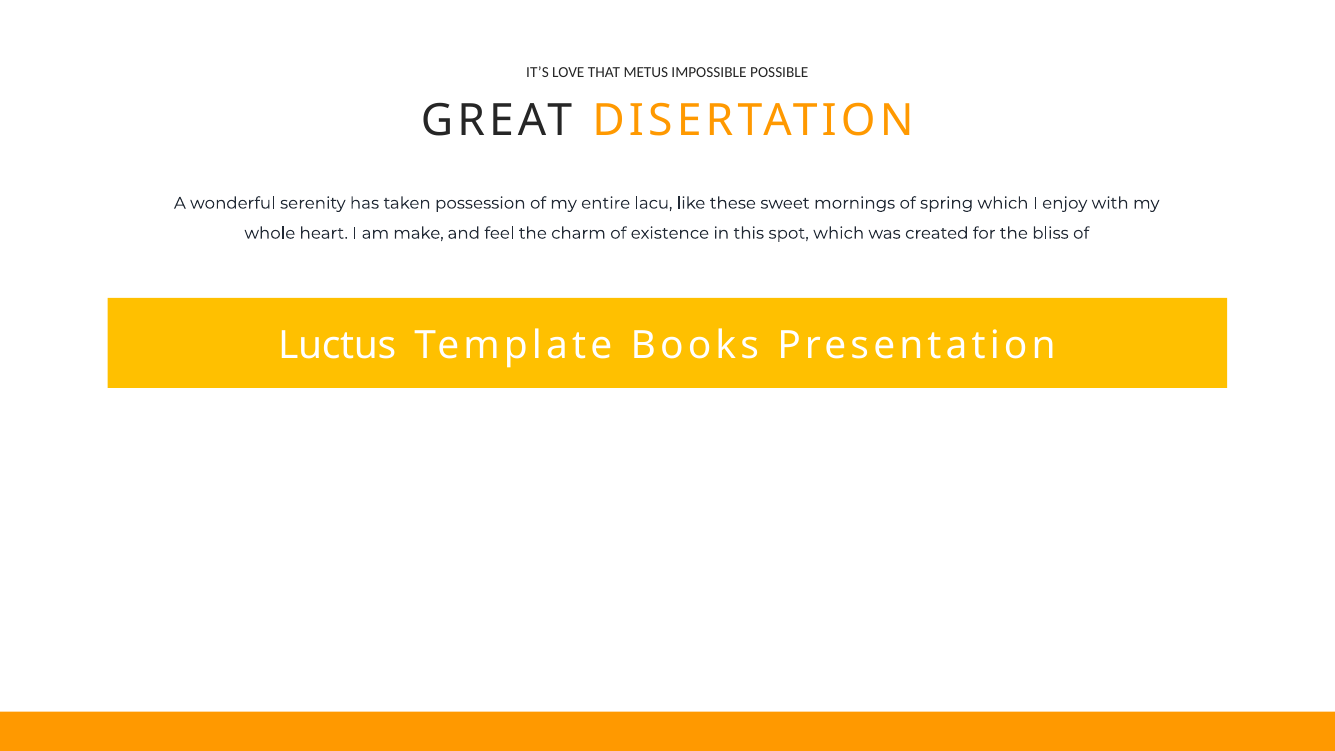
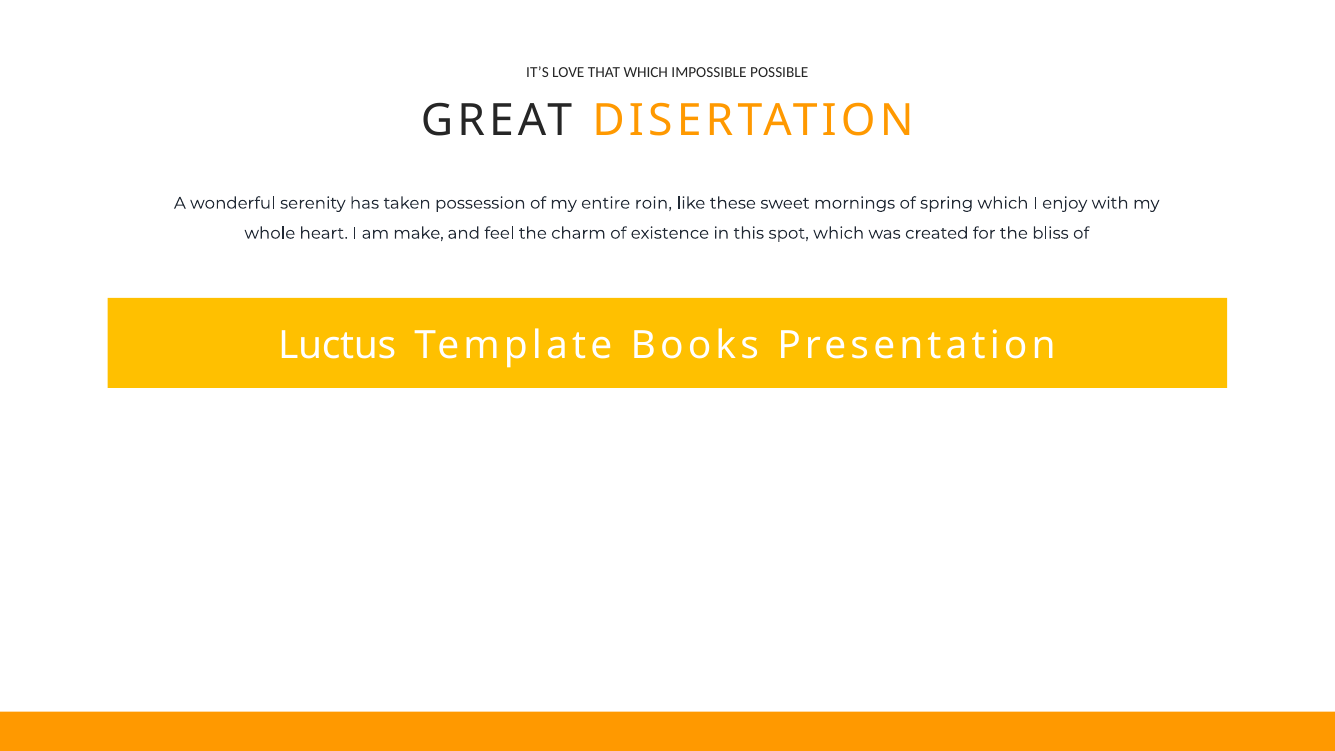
THAT METUS: METUS -> WHICH
lacu: lacu -> roin
